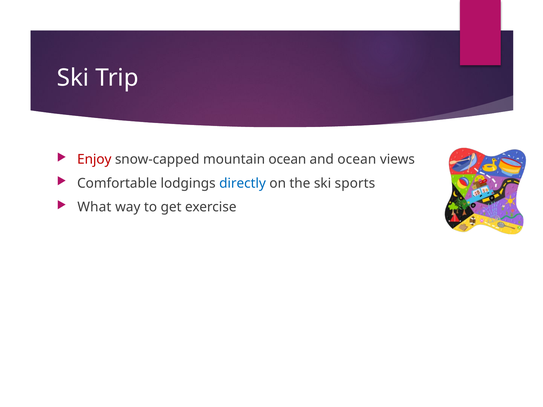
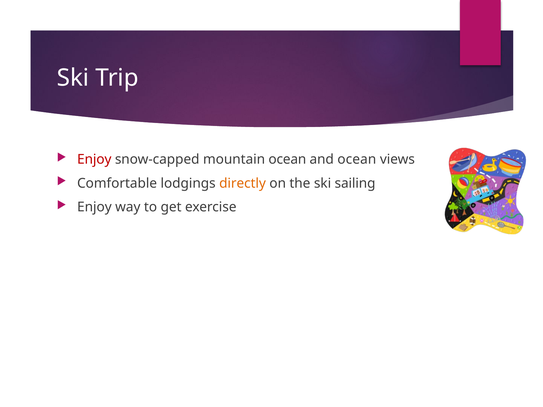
directly colour: blue -> orange
sports: sports -> sailing
What at (94, 207): What -> Enjoy
